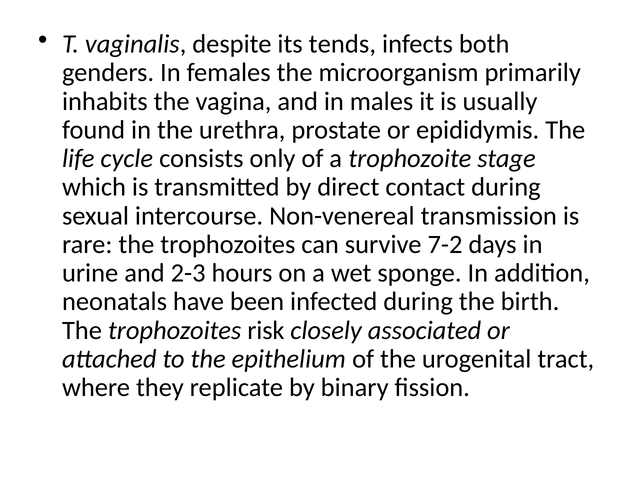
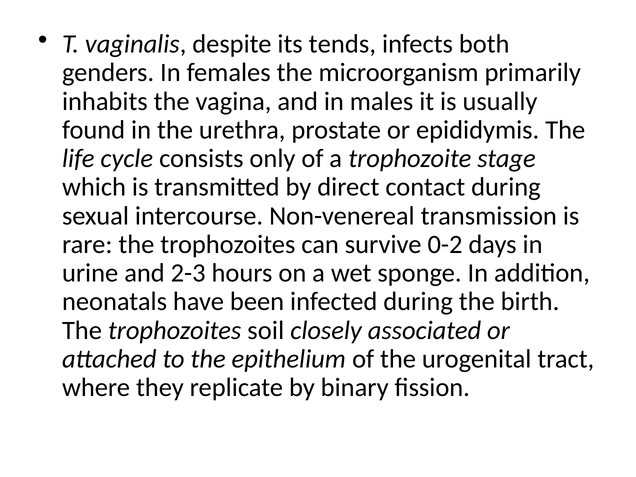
7-2: 7-2 -> 0-2
risk: risk -> soil
